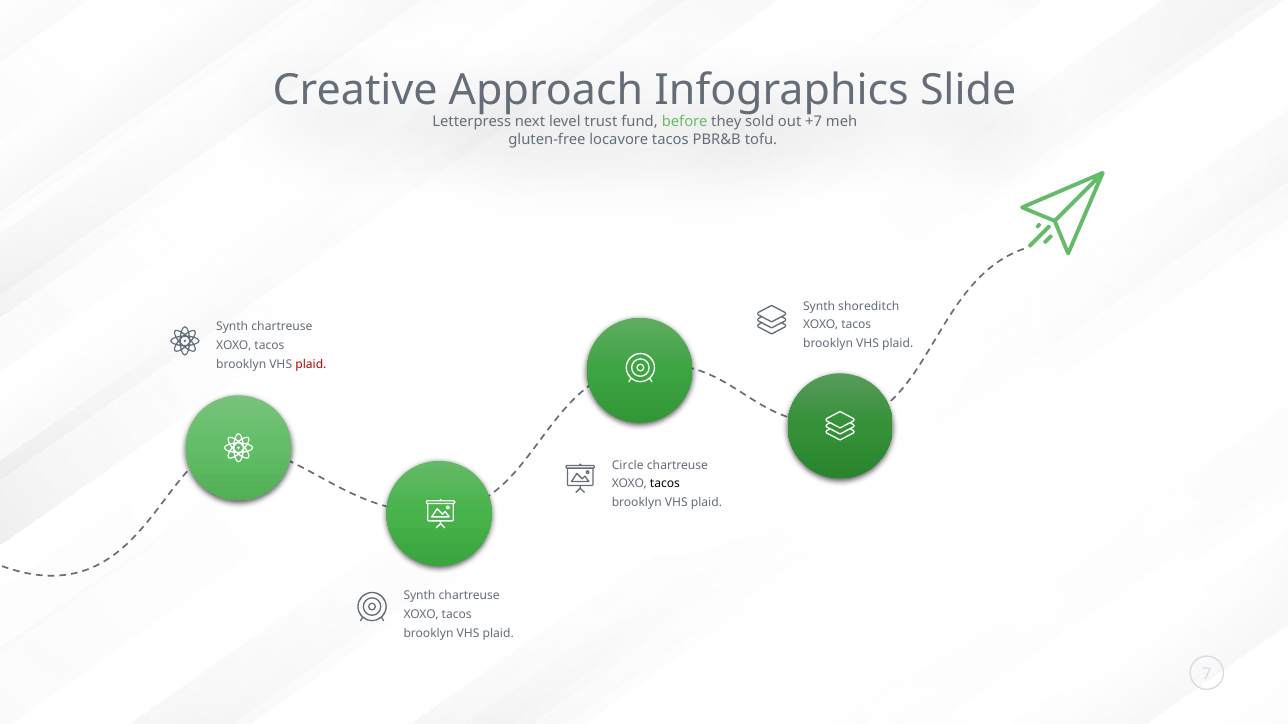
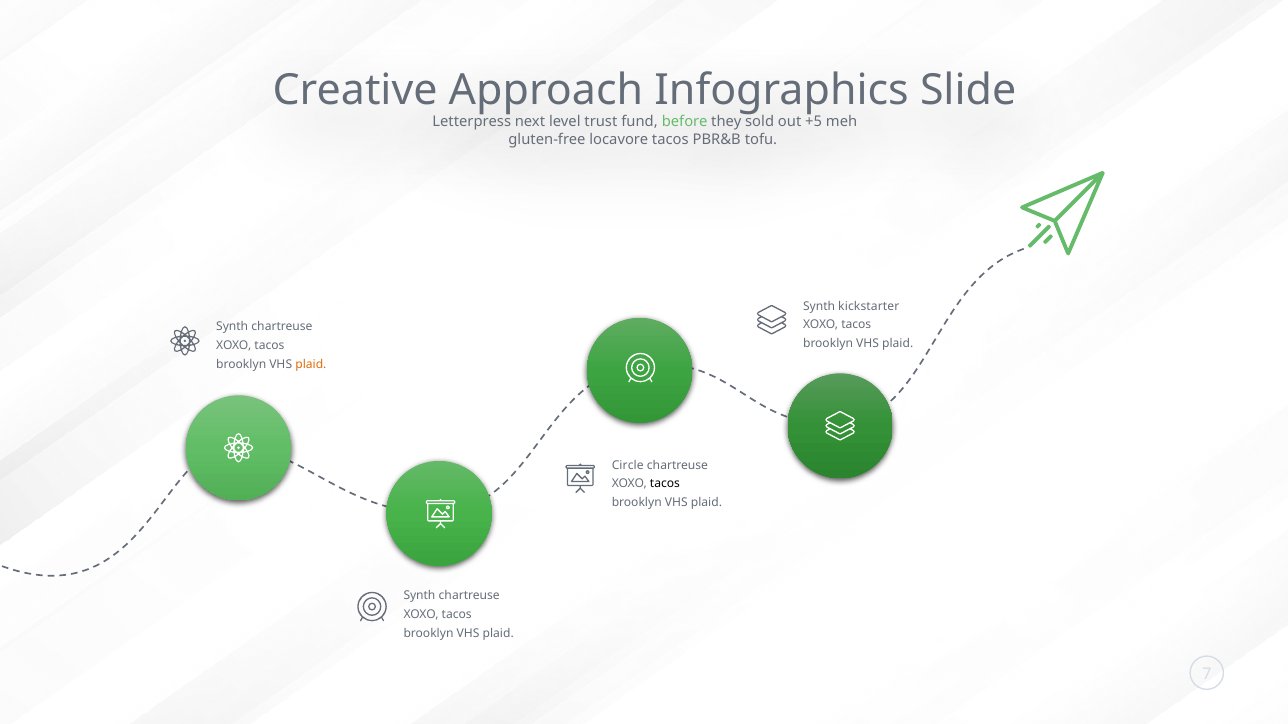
+7: +7 -> +5
shoreditch: shoreditch -> kickstarter
plaid at (311, 365) colour: red -> orange
